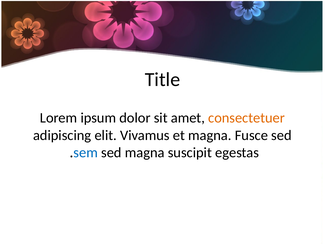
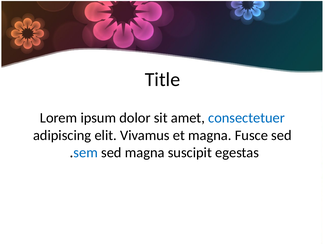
consectetuer colour: orange -> blue
